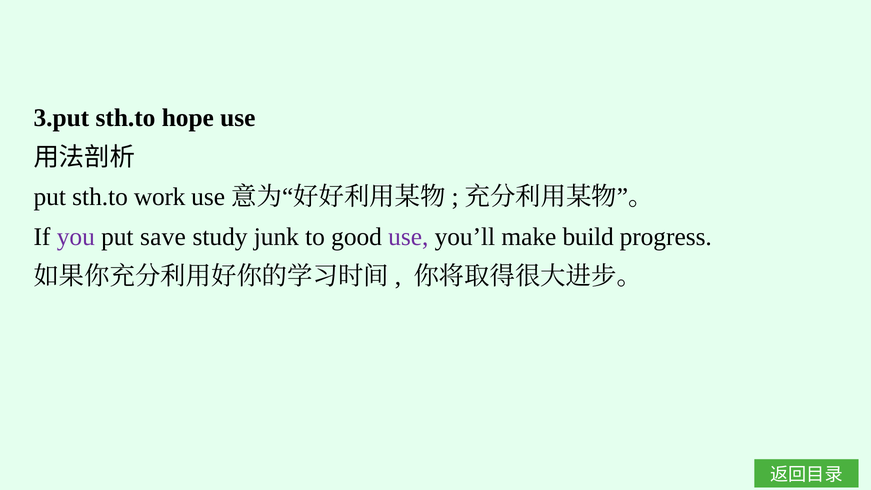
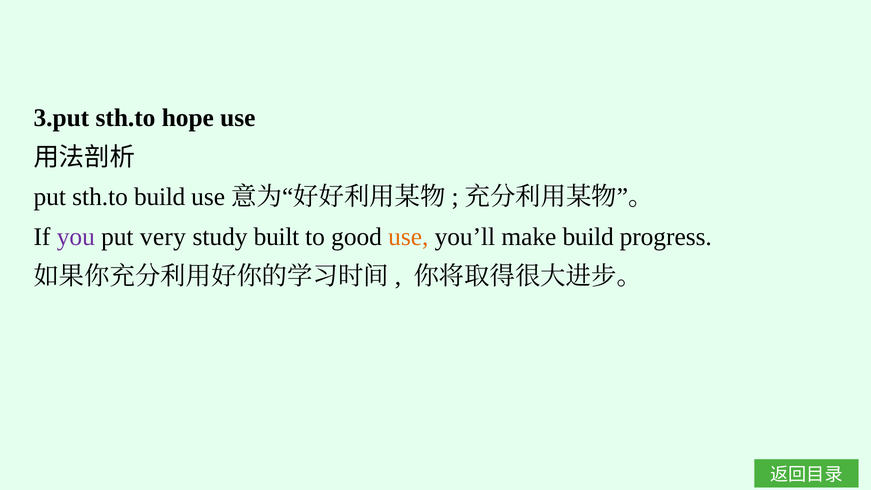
sth.to work: work -> build
save: save -> very
junk: junk -> built
use at (408, 237) colour: purple -> orange
